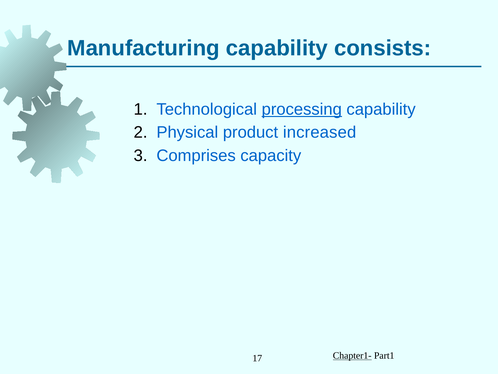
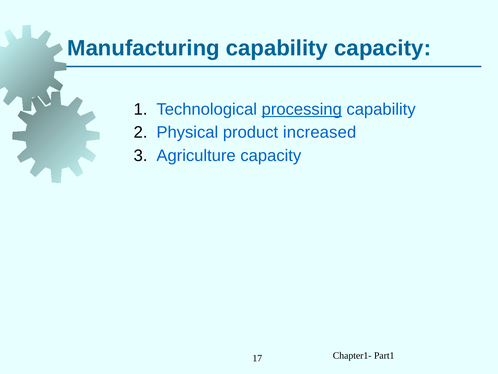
capability consists: consists -> capacity
Comprises: Comprises -> Agriculture
Chapter1- underline: present -> none
